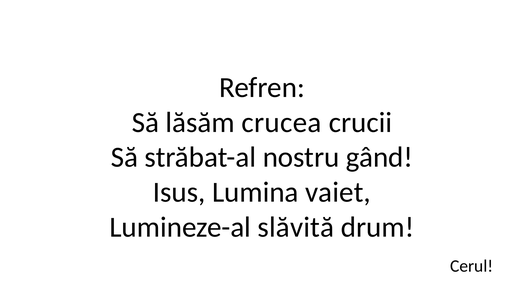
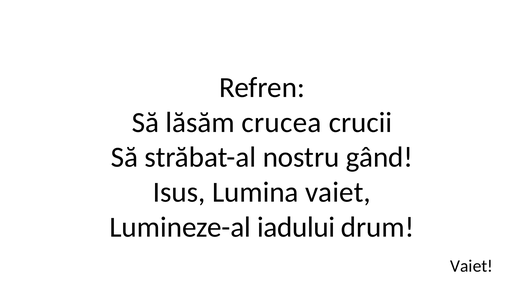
slăvită: slăvită -> iadului
Cerul at (472, 266): Cerul -> Vaiet
